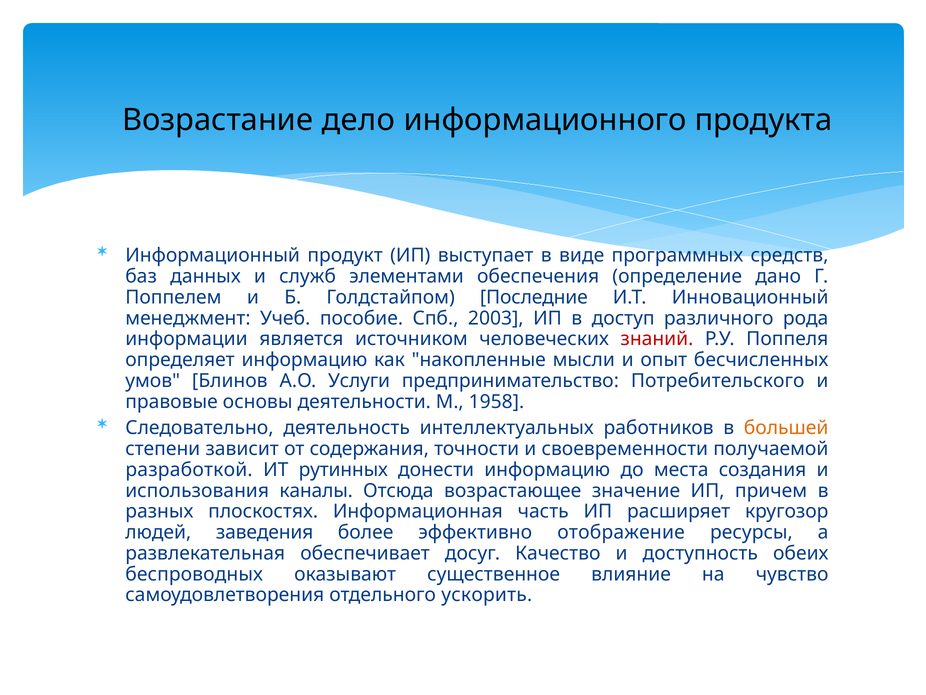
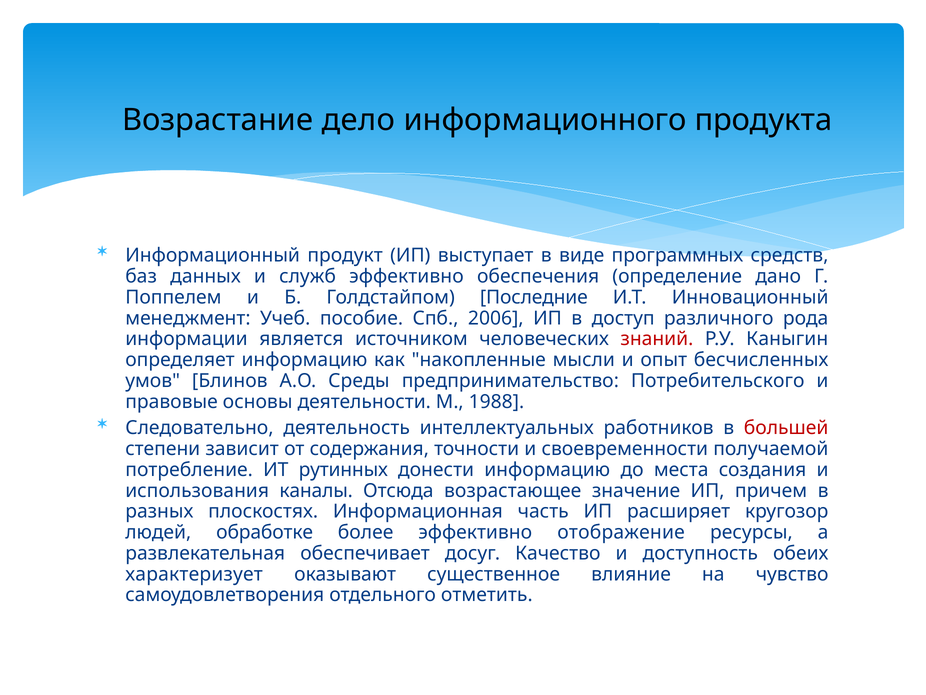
служб элементами: элементами -> эффективно
2003: 2003 -> 2006
Поппеля: Поппеля -> Каныгин
Услуги: Услуги -> Среды
1958: 1958 -> 1988
большей colour: orange -> red
разработкой: разработкой -> потребление
заведения: заведения -> обработке
беспроводных: беспроводных -> характеризует
ускорить: ускорить -> отметить
